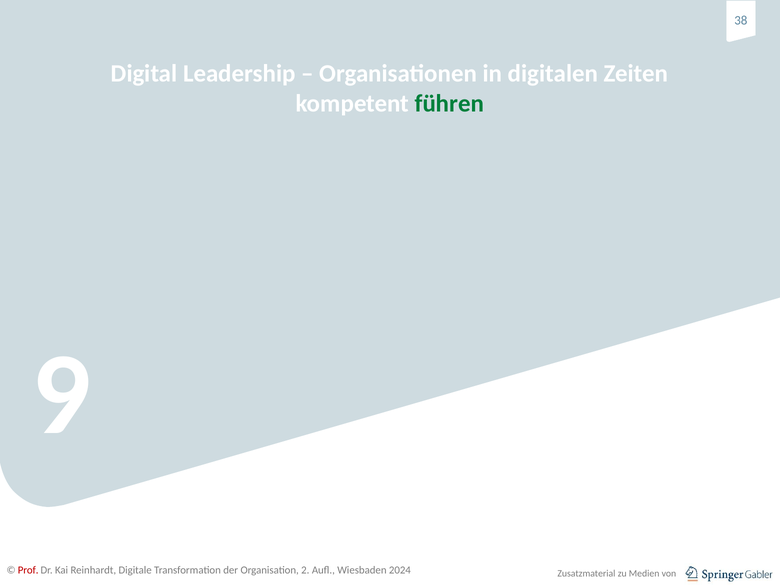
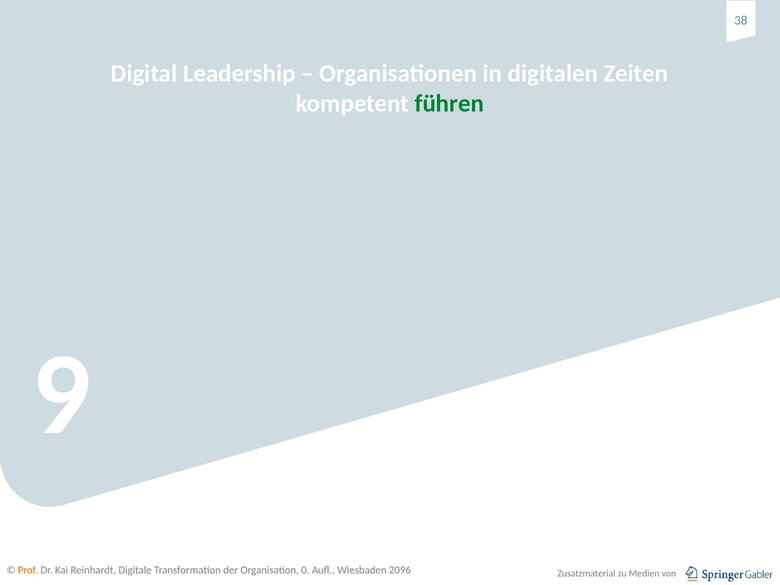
Prof colour: red -> orange
2: 2 -> 0
2024: 2024 -> 2096
